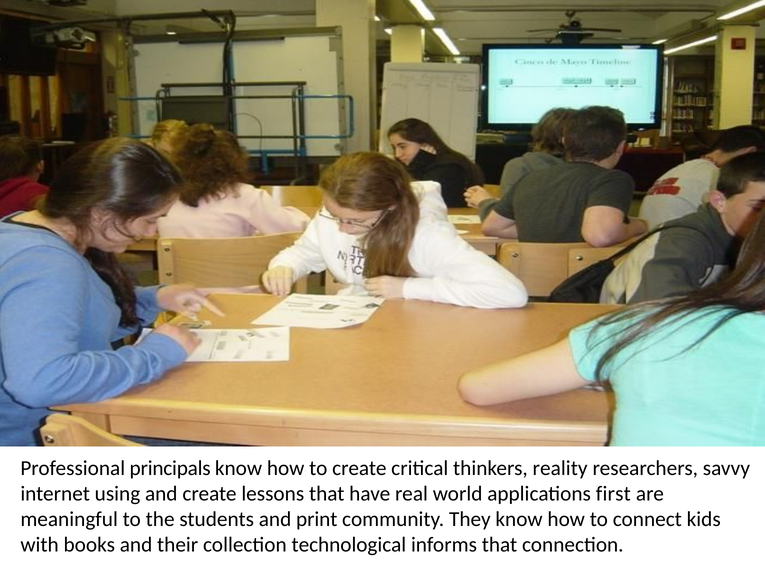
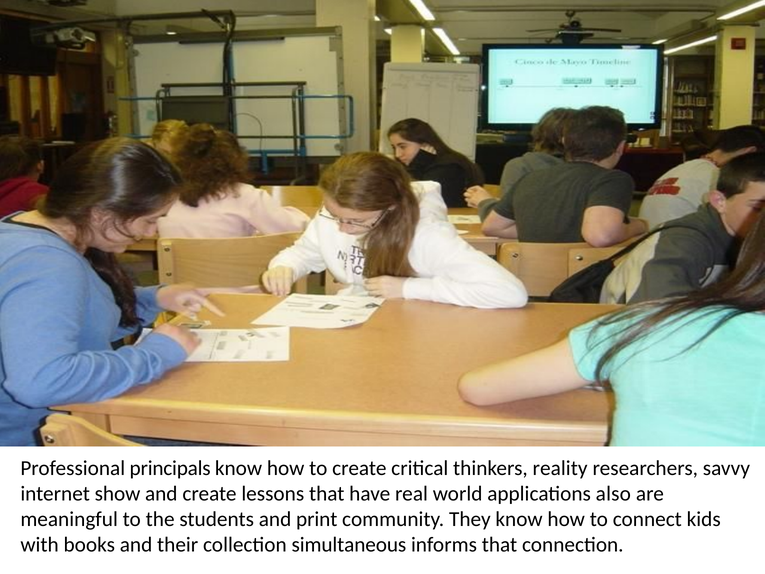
using: using -> show
first: first -> also
technological: technological -> simultaneous
